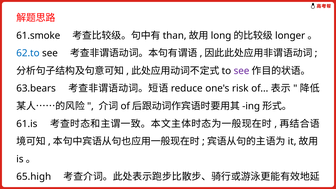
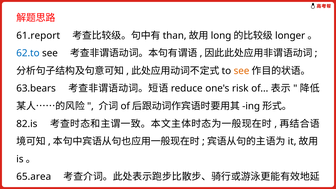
61.smoke: 61.smoke -> 61.report
see at (242, 71) colour: purple -> orange
61.is: 61.is -> 82.is
65.high: 65.high -> 65.area
